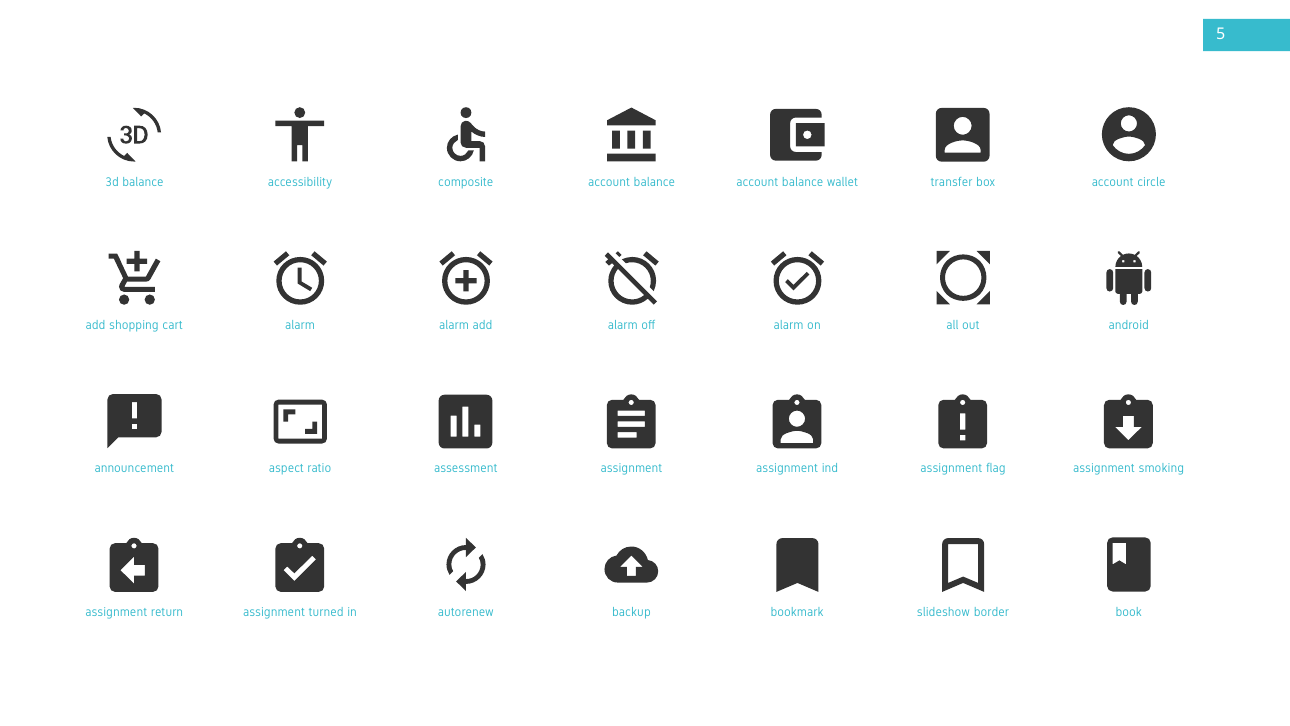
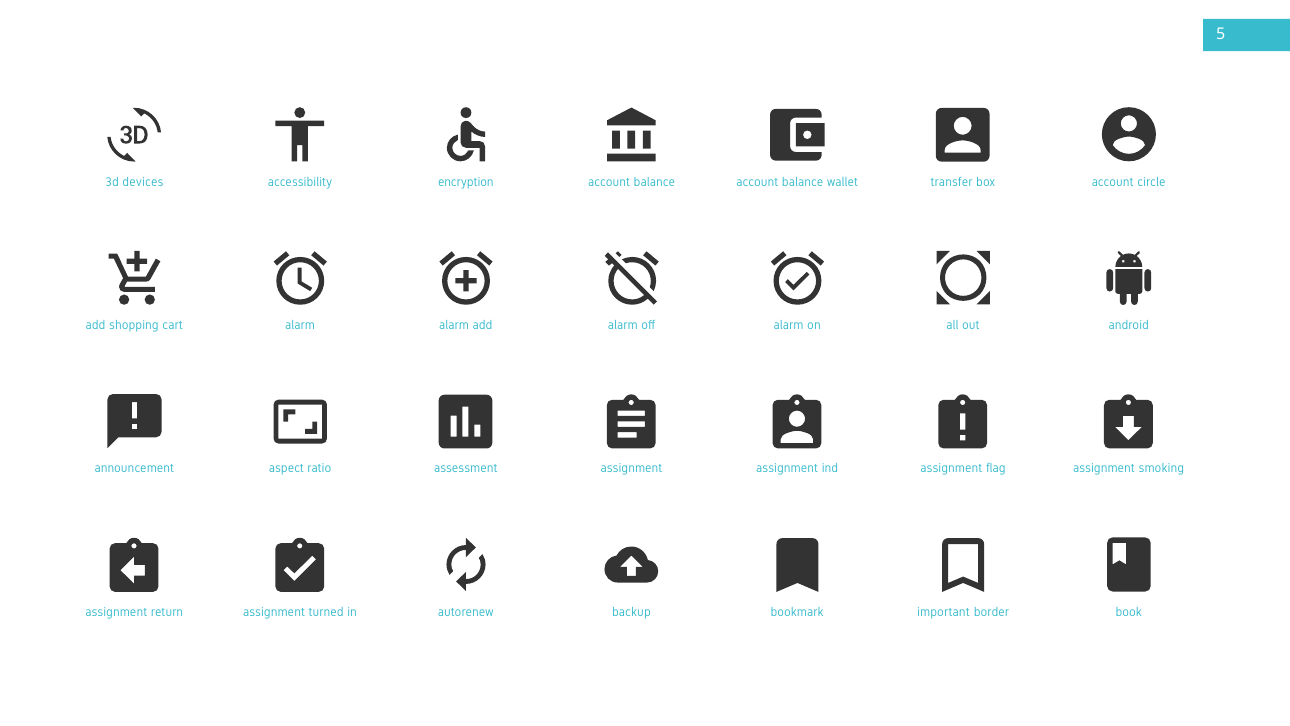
3d balance: balance -> devices
composite: composite -> encryption
slideshow: slideshow -> important
